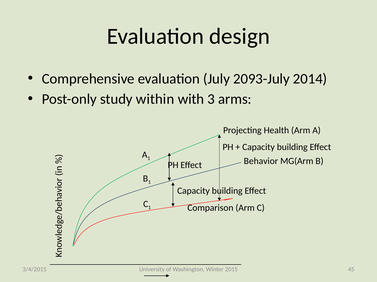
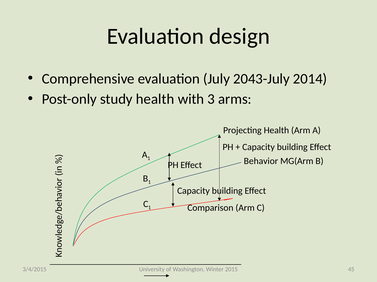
2093-July: 2093-July -> 2043-July
study within: within -> health
